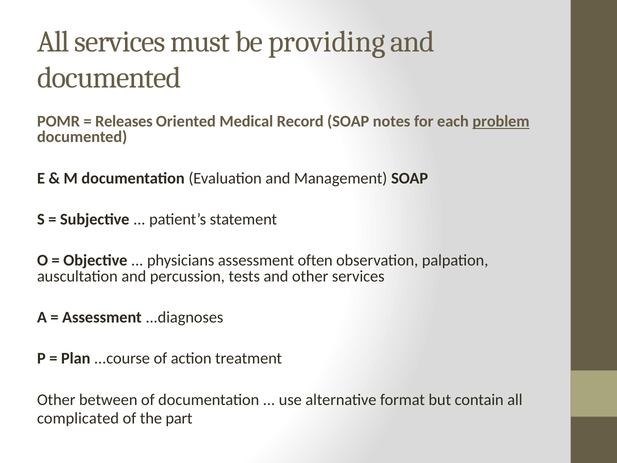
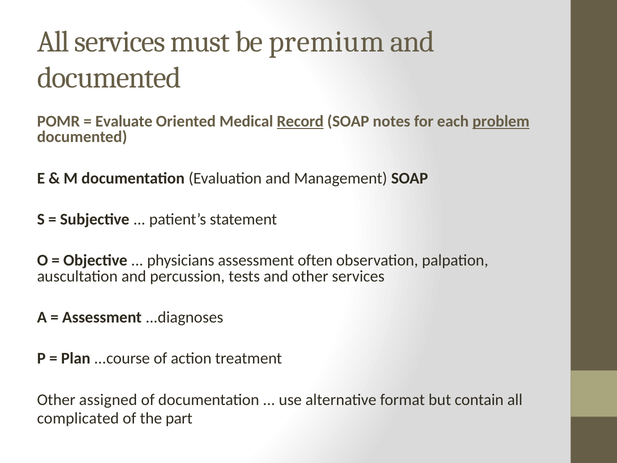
providing: providing -> premium
Releases: Releases -> Evaluate
Record underline: none -> present
between: between -> assigned
